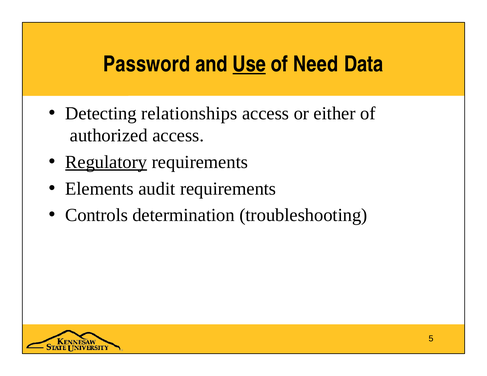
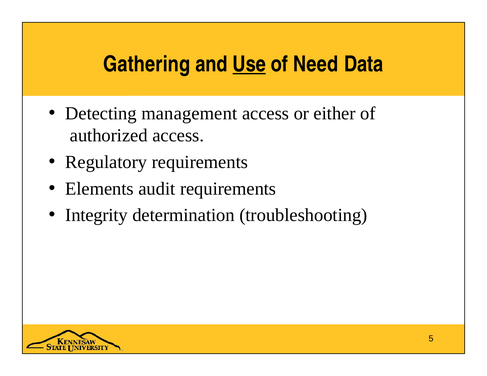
Password: Password -> Gathering
relationships: relationships -> management
Regulatory underline: present -> none
Controls: Controls -> Integrity
